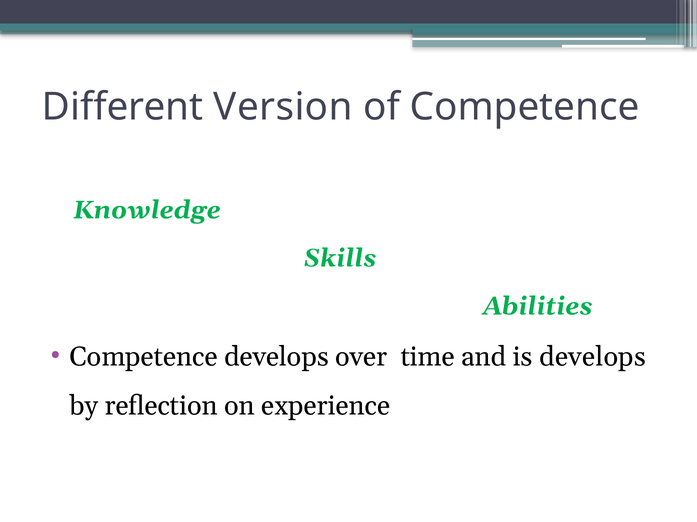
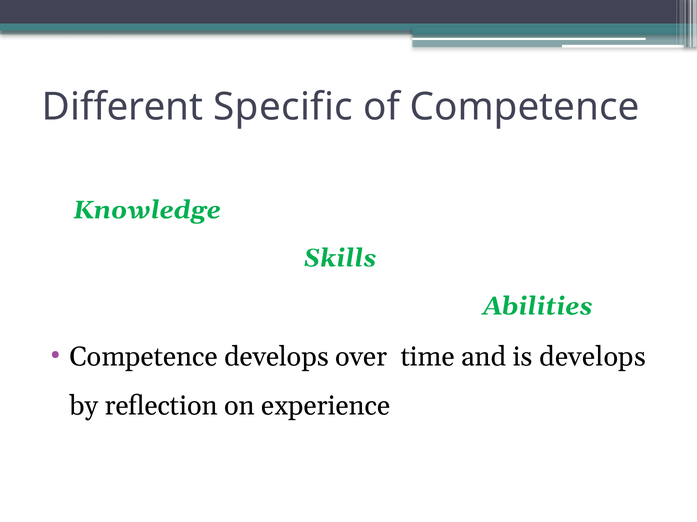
Version: Version -> Specific
